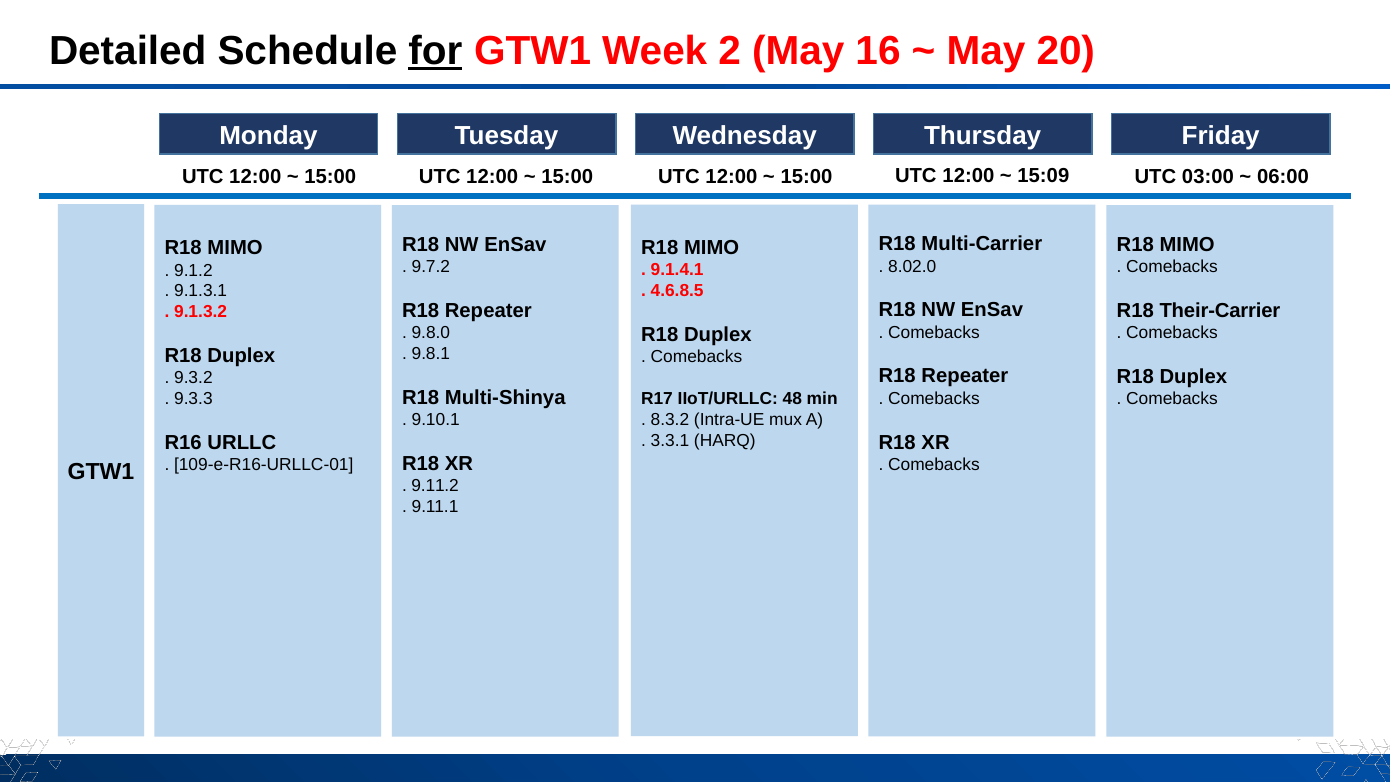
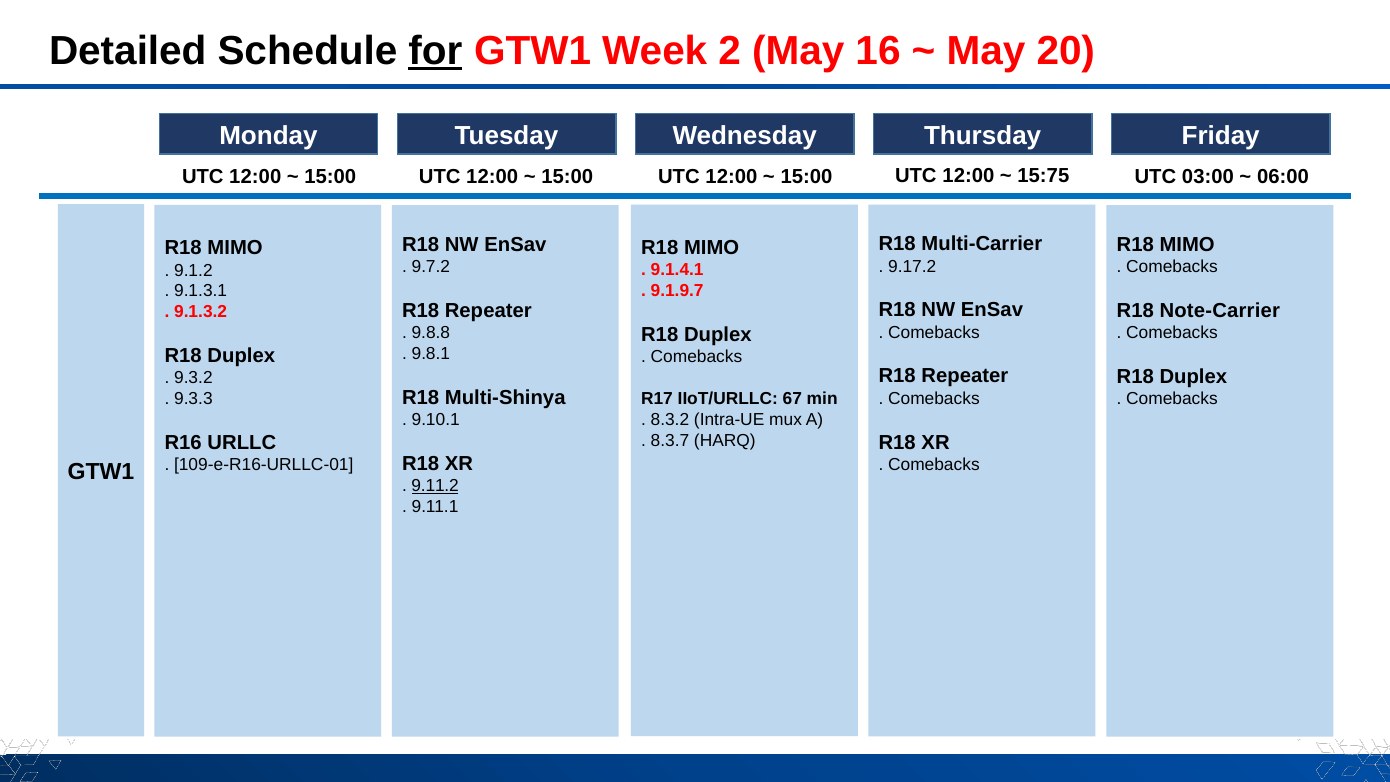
15:09: 15:09 -> 15:75
8.02.0: 8.02.0 -> 9.17.2
4.6.8.5: 4.6.8.5 -> 9.1.9.7
Their-Carrier: Their-Carrier -> Note-Carrier
9.8.0: 9.8.0 -> 9.8.8
48: 48 -> 67
3.3.1: 3.3.1 -> 8.3.7
9.11.2 underline: none -> present
